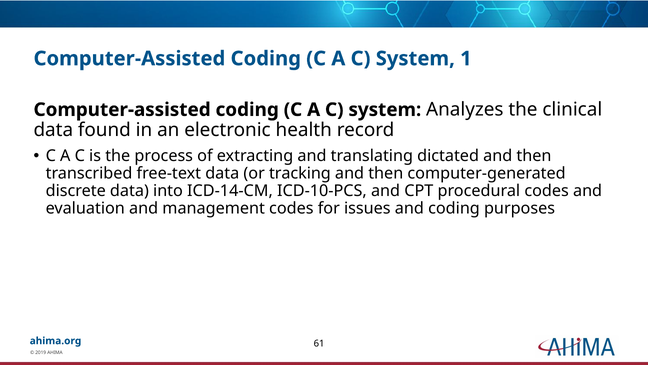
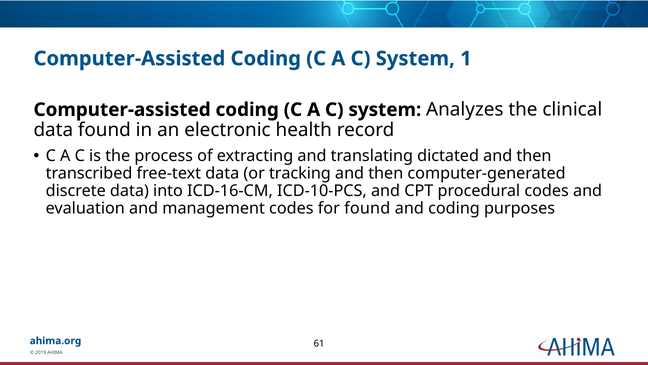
ICD-14-CM: ICD-14-CM -> ICD-16-CM
for issues: issues -> found
